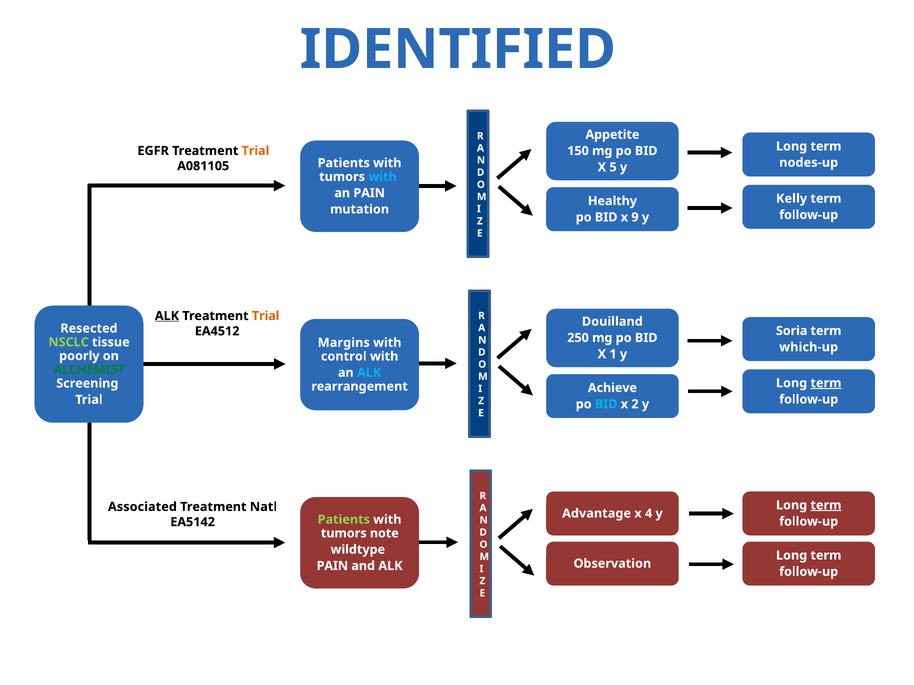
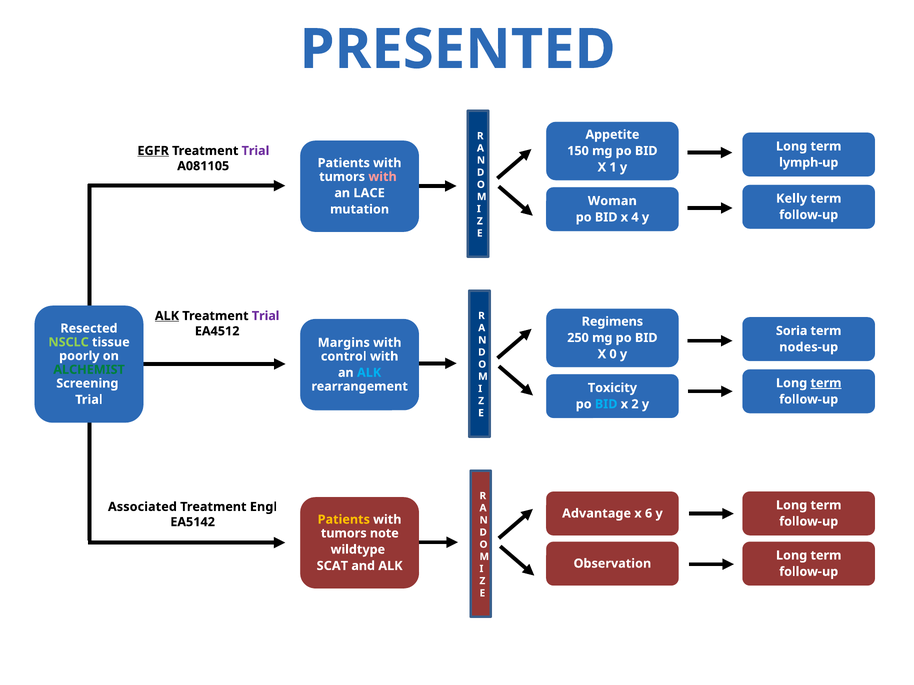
IDENTIFIED: IDENTIFIED -> PRESENTED
EGFR underline: none -> present
Trial at (255, 151) colour: orange -> purple
nodes-up: nodes-up -> lymph-up
5: 5 -> 1
with at (383, 177) colour: light blue -> pink
an PAIN: PAIN -> LACE
Healthy: Healthy -> Woman
9: 9 -> 4
Trial at (266, 316) colour: orange -> purple
Douilland: Douilland -> Regimens
which-up: which-up -> nodes-up
1: 1 -> 0
Achieve: Achieve -> Toxicity
term at (826, 506) underline: present -> none
Natl: Natl -> Engl
4: 4 -> 6
Patients at (344, 520) colour: light green -> yellow
PAIN at (332, 566): PAIN -> SCAT
